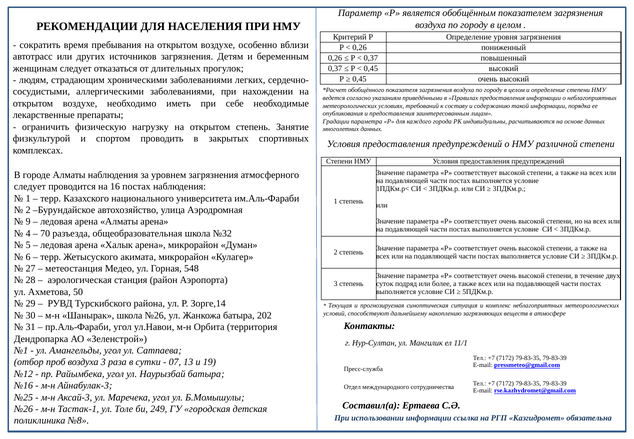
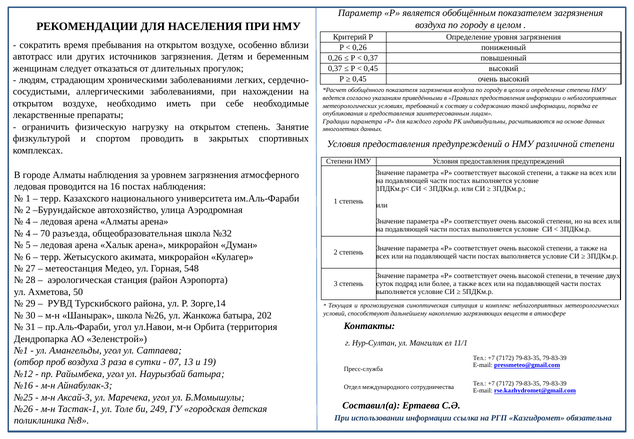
следует at (30, 187): следует -> ледовая
9 at (28, 222): 9 -> 4
